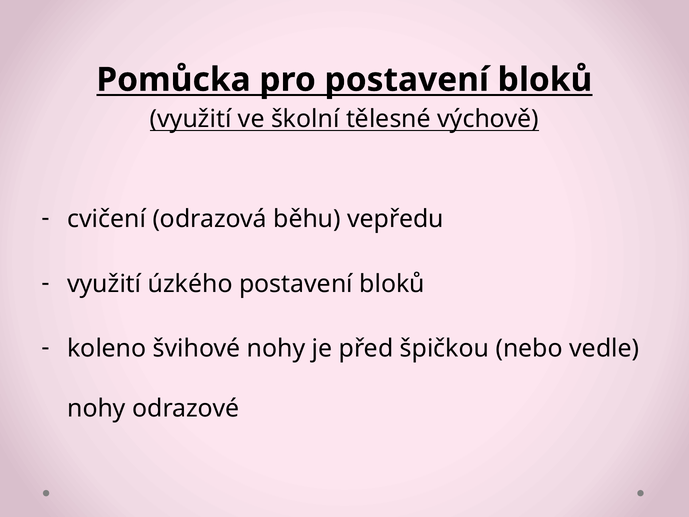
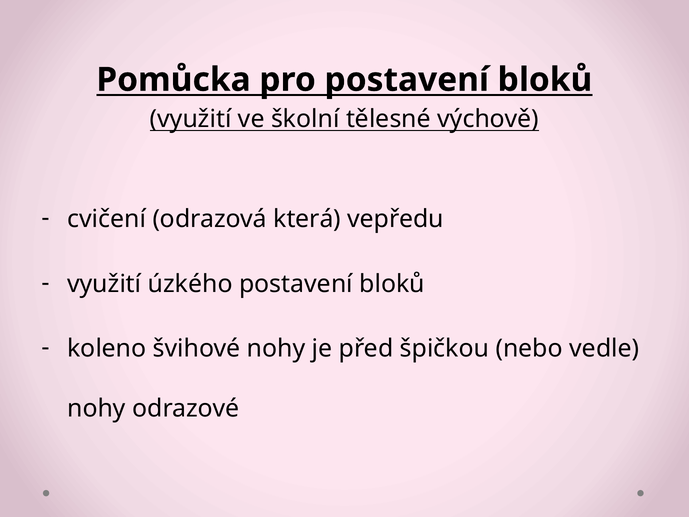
běhu: běhu -> která
